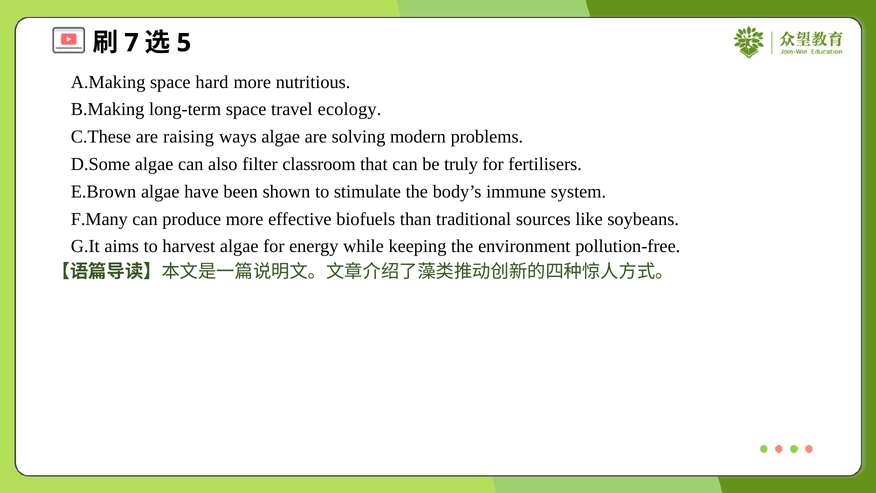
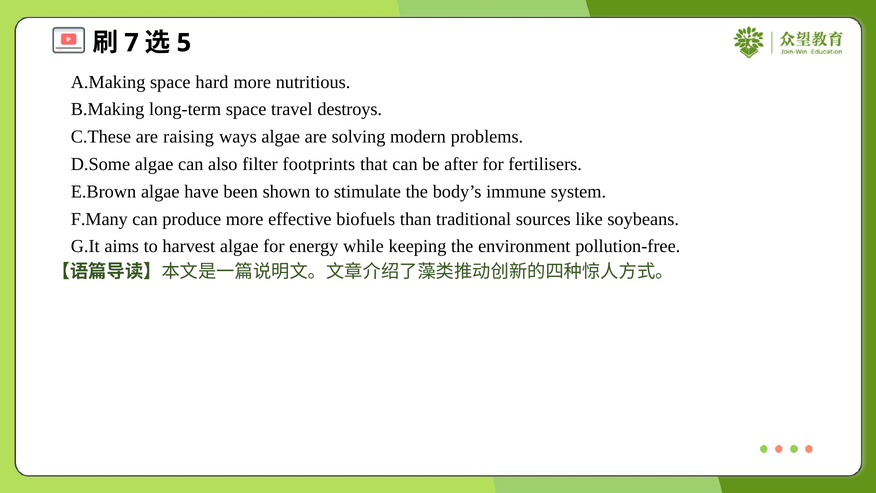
ecology: ecology -> destroys
classroom: classroom -> footprints
truly: truly -> after
